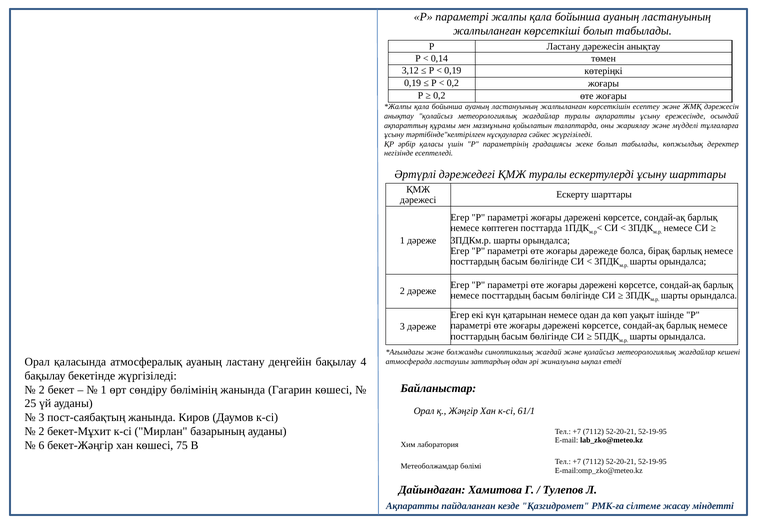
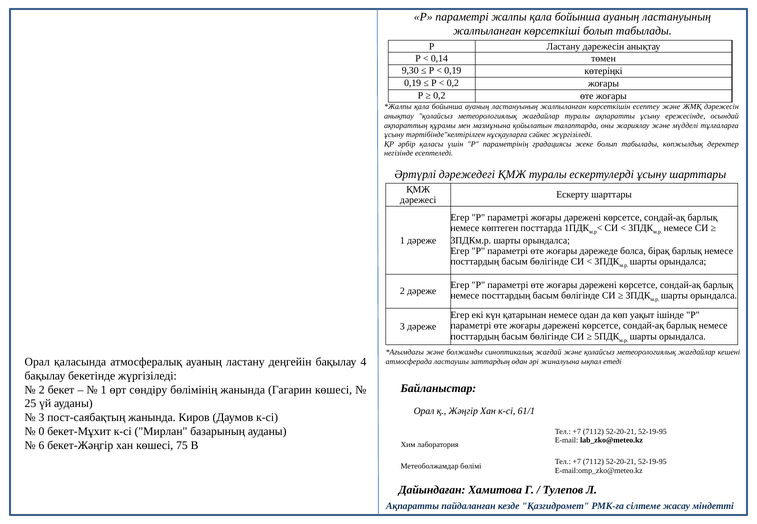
3,12: 3,12 -> 9,30
2 at (42, 432): 2 -> 0
